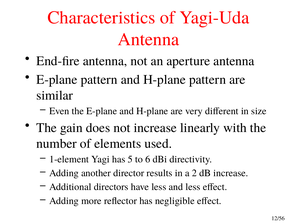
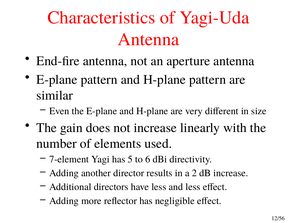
1-element: 1-element -> 7-element
